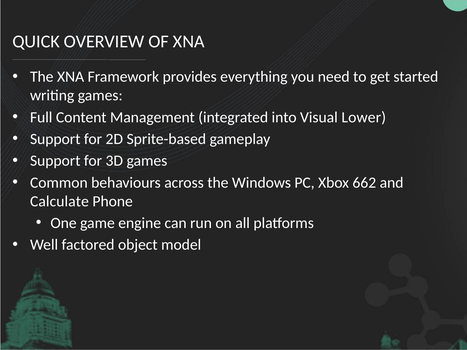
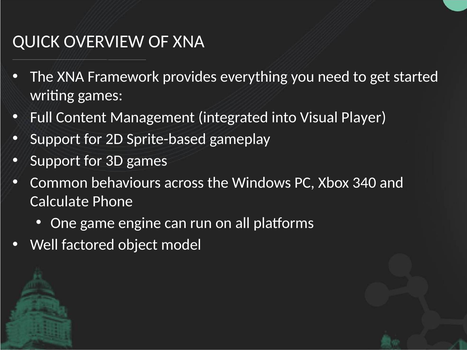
Lower: Lower -> Player
662: 662 -> 340
